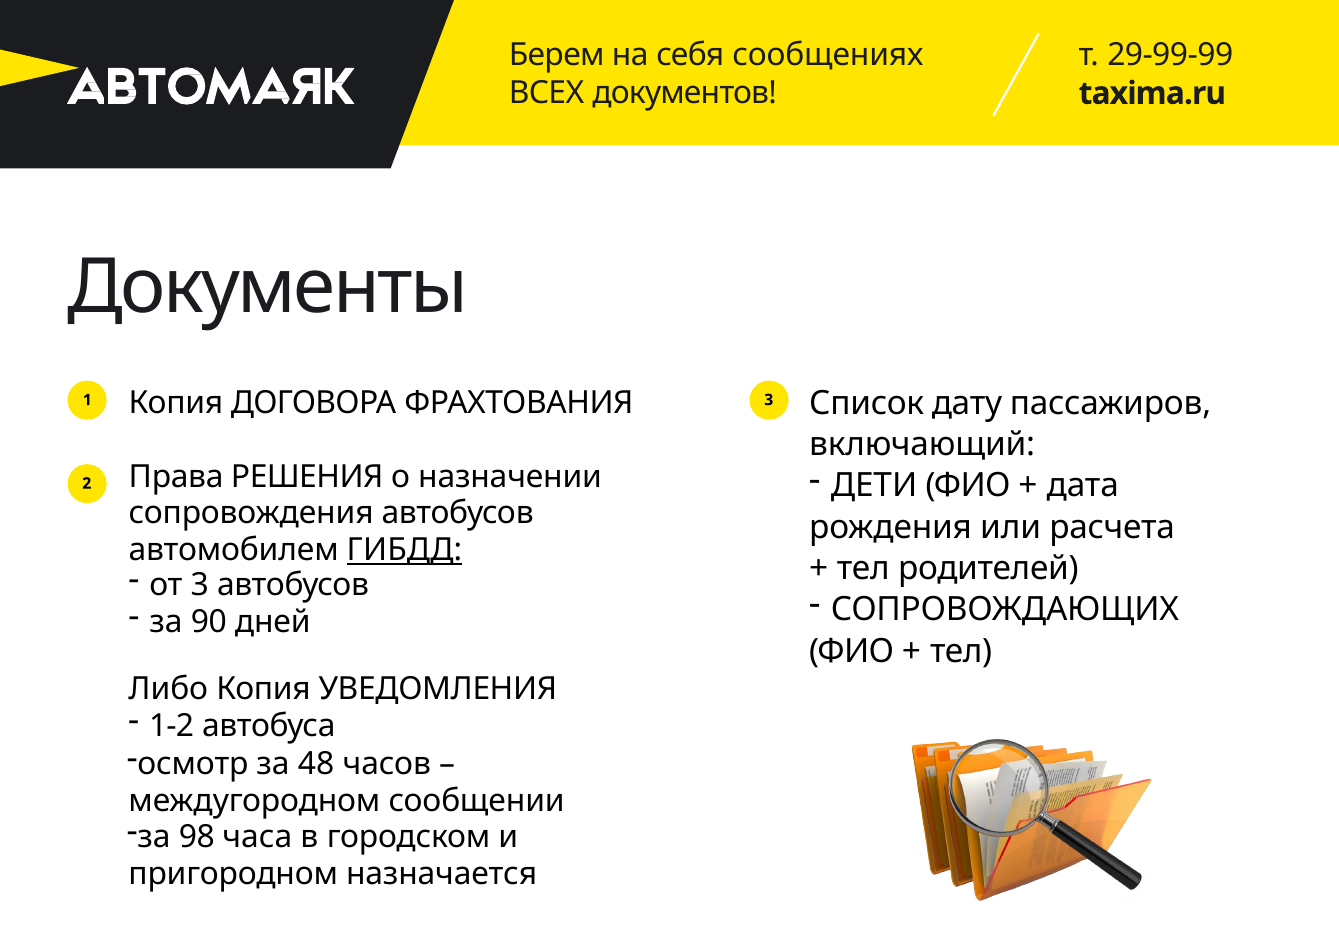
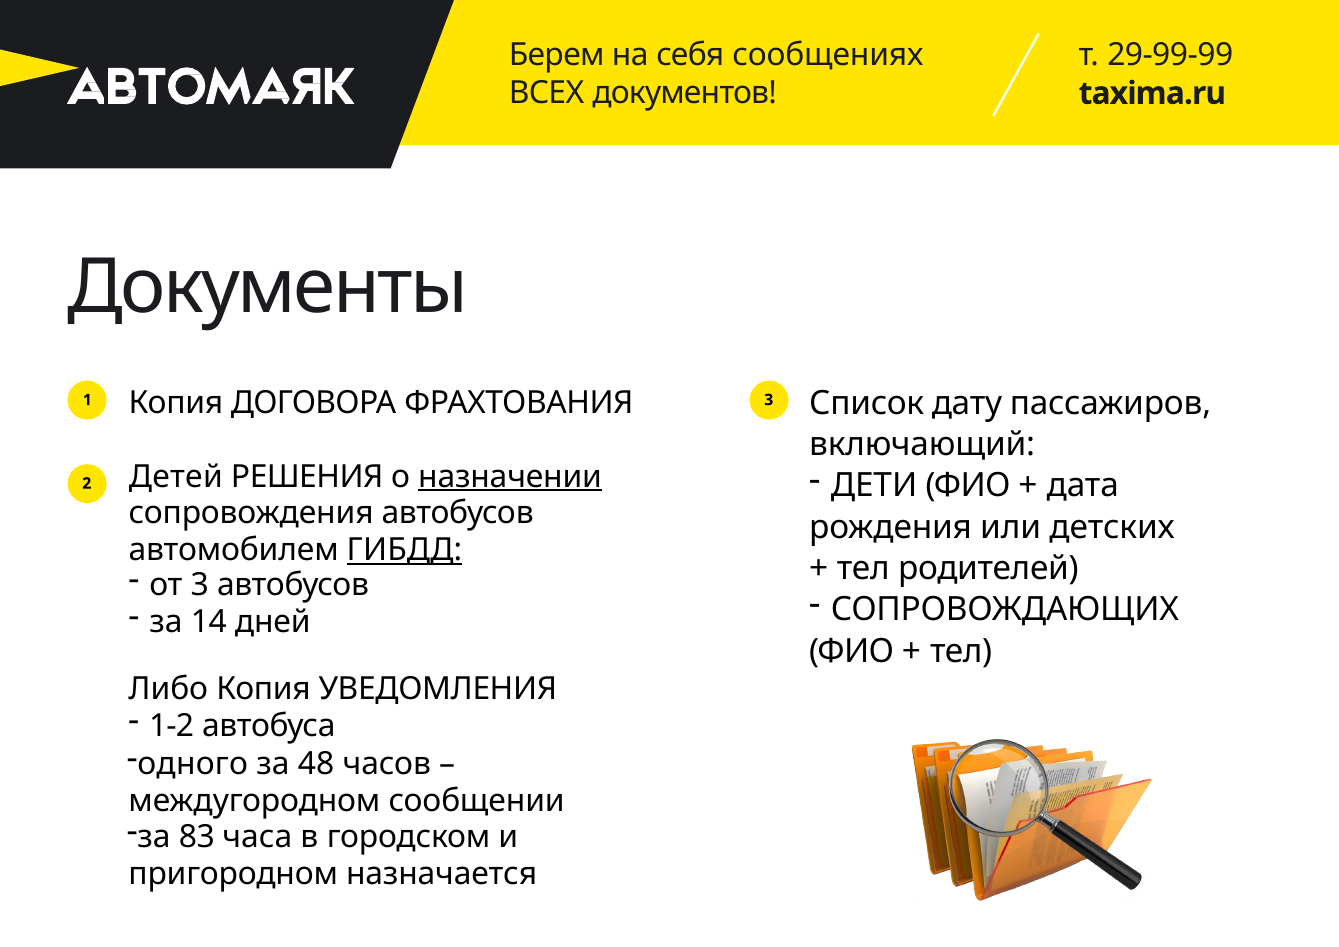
Права: Права -> Детей
назначении underline: none -> present
расчета: расчета -> детских
90: 90 -> 14
осмотр: осмотр -> одного
98: 98 -> 83
